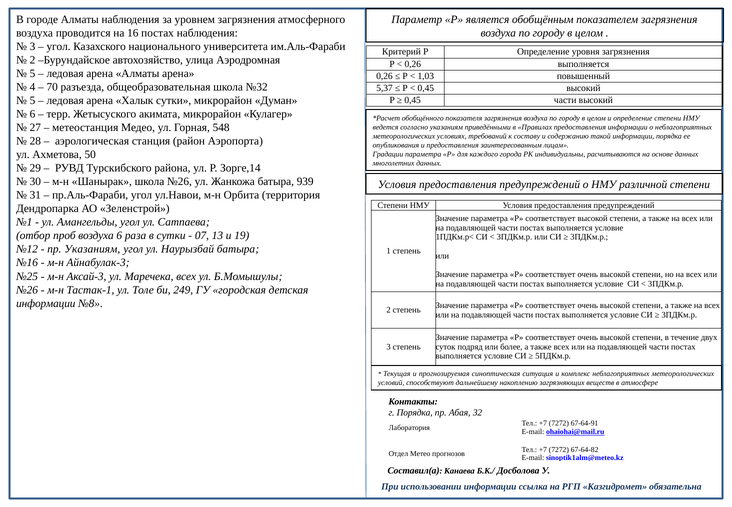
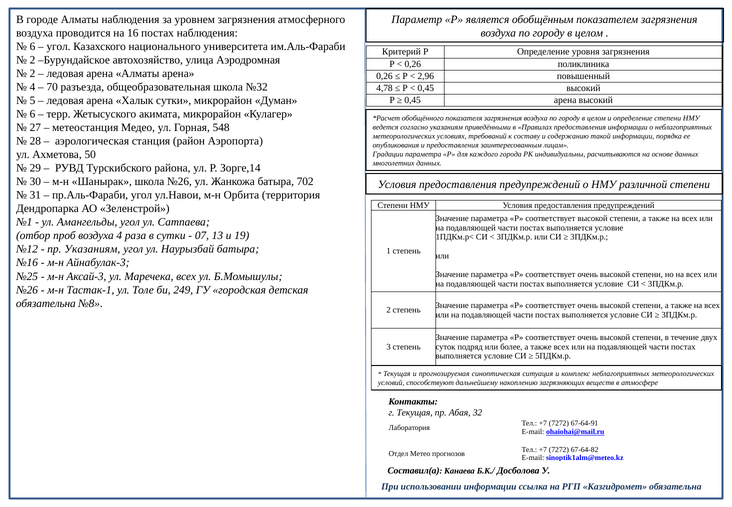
3 at (32, 46): 3 -> 6
0,26 выполняется: выполняется -> поликлиника
5 at (32, 73): 5 -> 2
1,03: 1,03 -> 2,96
5,37: 5,37 -> 4,78
0,45 части: части -> арена
939: 939 -> 702
воздуха 6: 6 -> 4
информации at (46, 303): информации -> обязательна
г Порядка: Порядка -> Текущая
